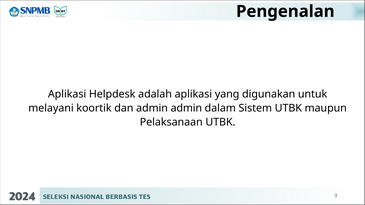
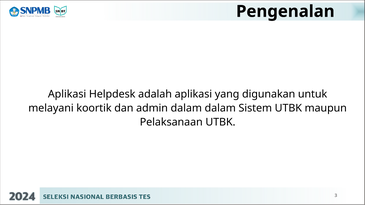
admin admin: admin -> dalam
